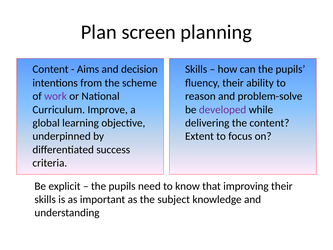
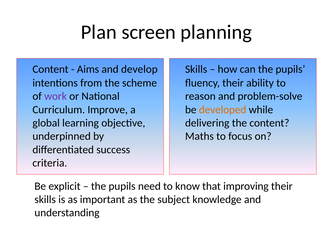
decision: decision -> develop
developed colour: purple -> orange
Extent: Extent -> Maths
